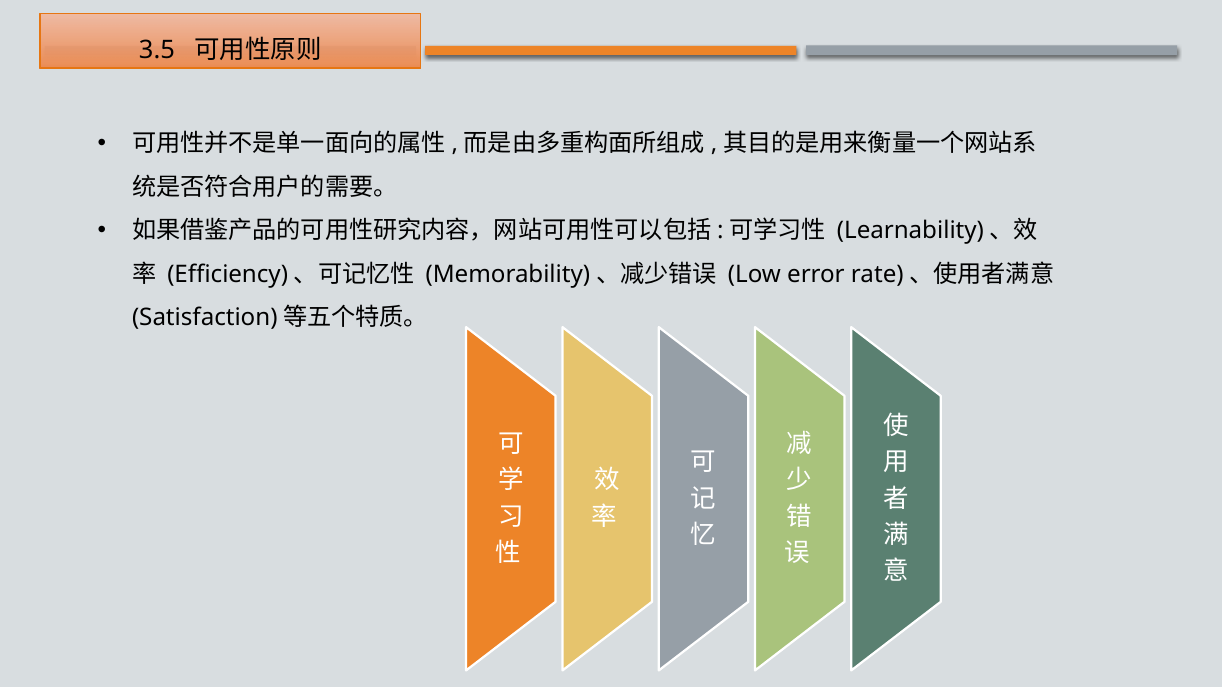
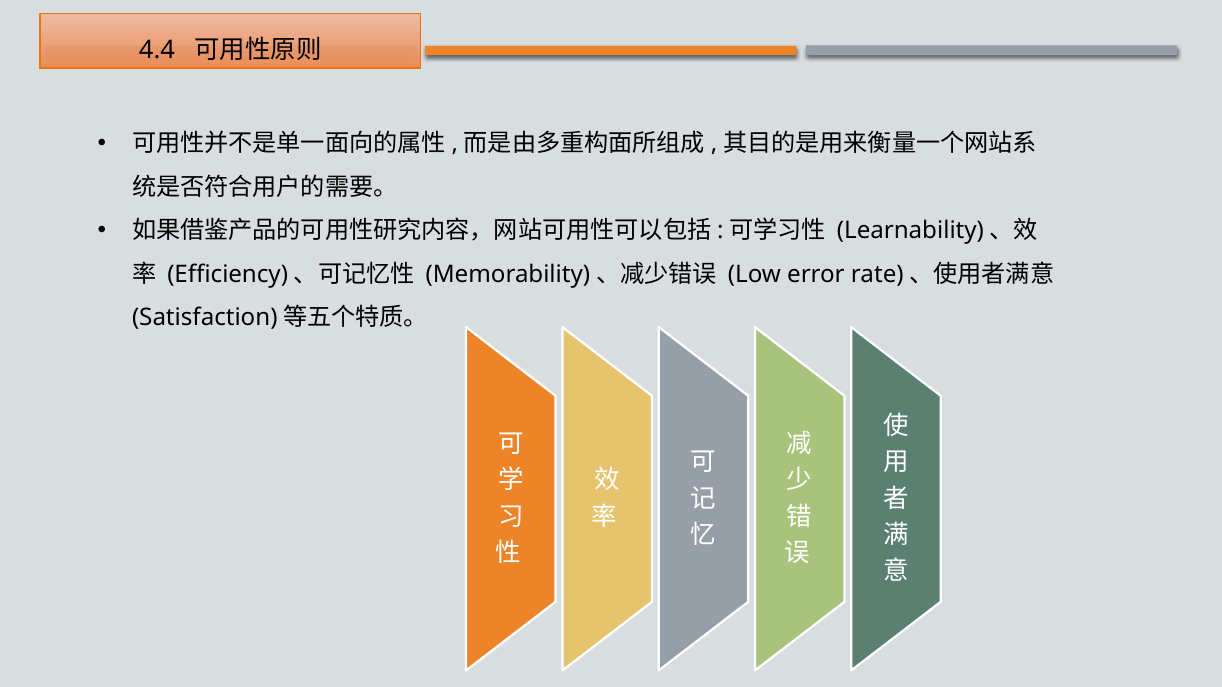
3.5: 3.5 -> 4.4
